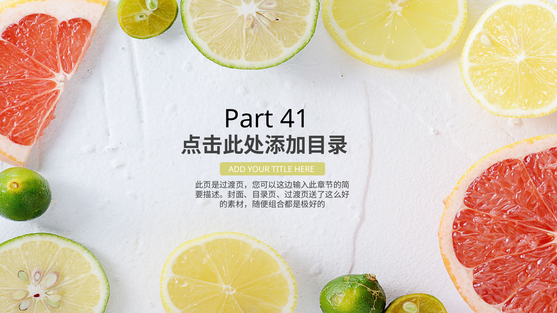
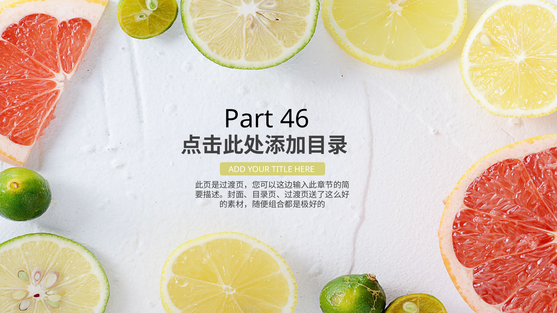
41: 41 -> 46
